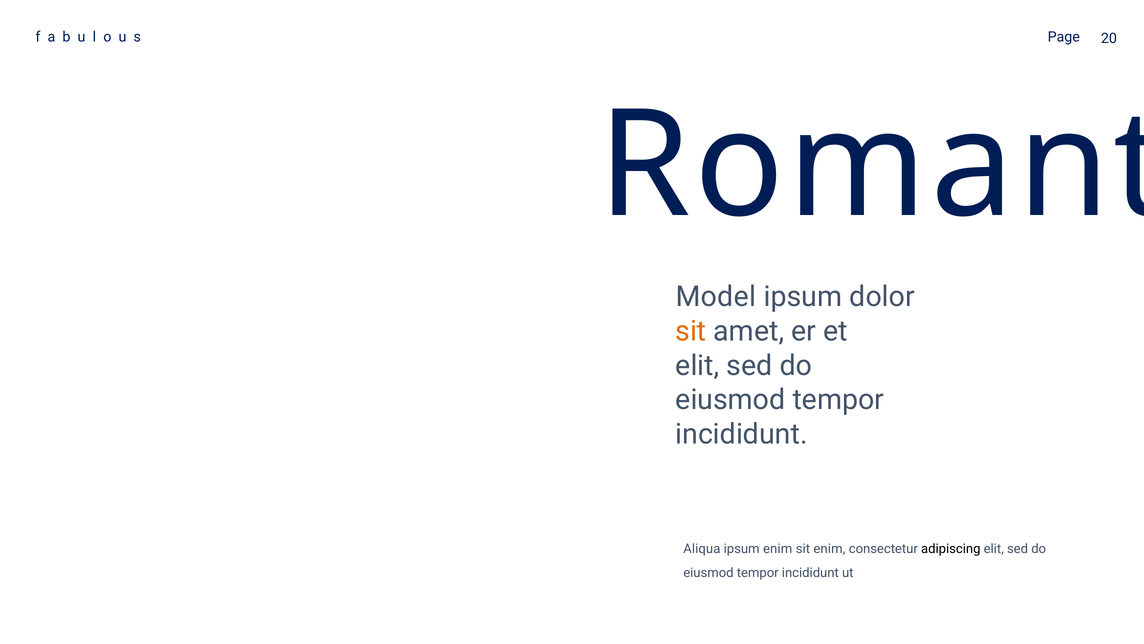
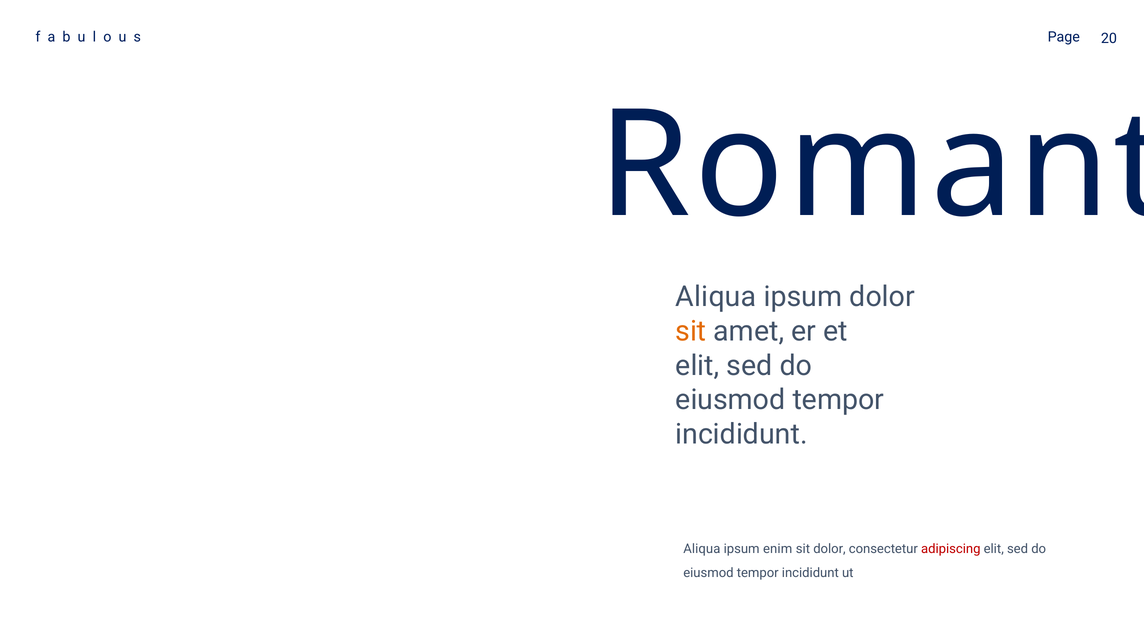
Model at (716, 297): Model -> Aliqua
sit enim: enim -> dolor
adipiscing colour: black -> red
